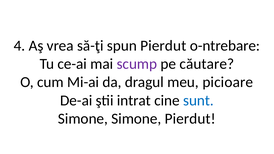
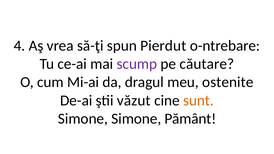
picioare: picioare -> ostenite
intrat: intrat -> văzut
sunt colour: blue -> orange
Simone Pierdut: Pierdut -> Pământ
